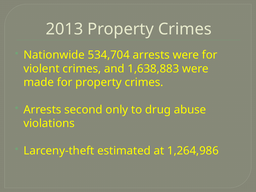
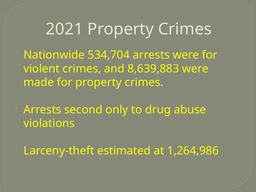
2013: 2013 -> 2021
1,638,883: 1,638,883 -> 8,639,883
